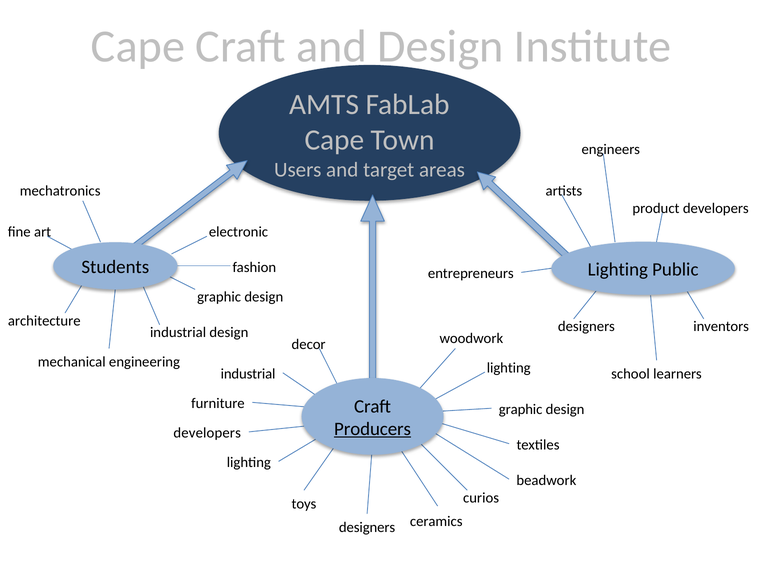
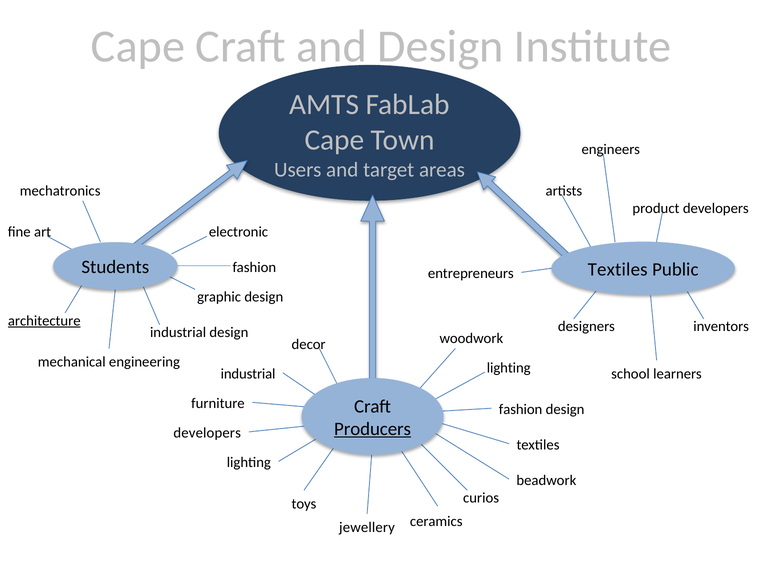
Lighting at (618, 270): Lighting -> Textiles
architecture underline: none -> present
graphic at (521, 410): graphic -> fashion
designers at (367, 528): designers -> jewellery
